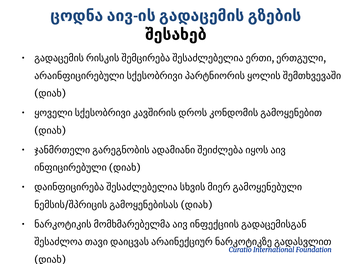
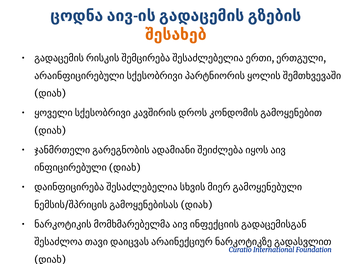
შესახებ colour: black -> orange
